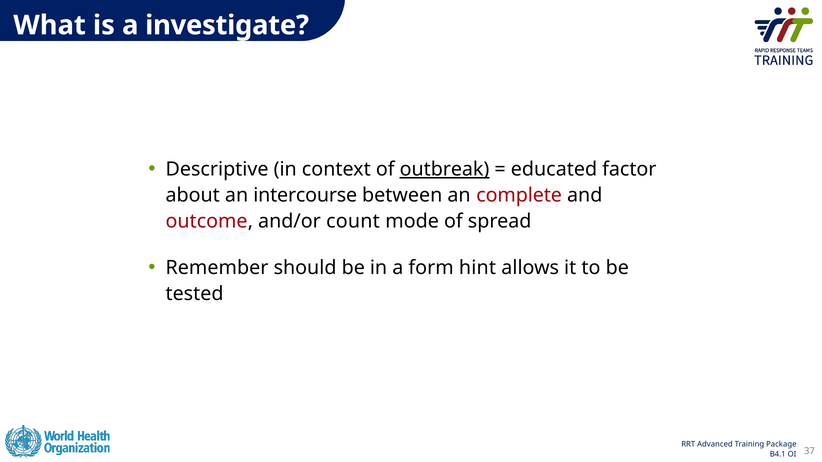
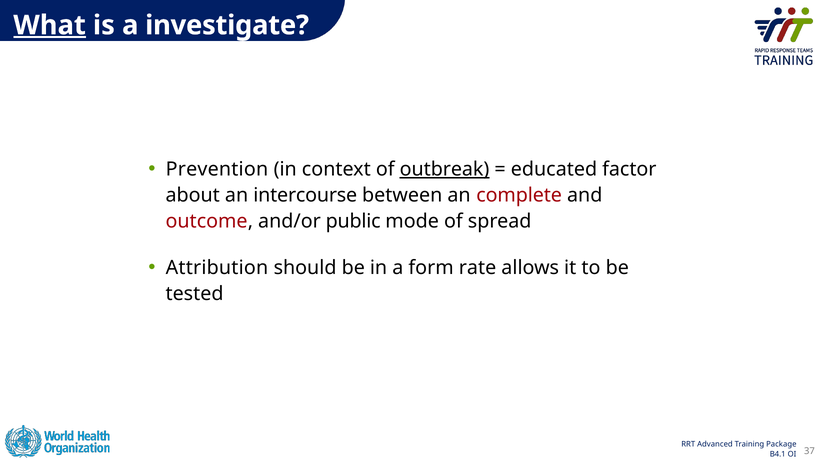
What underline: none -> present
Descriptive: Descriptive -> Prevention
count: count -> public
Remember: Remember -> Attribution
hint: hint -> rate
